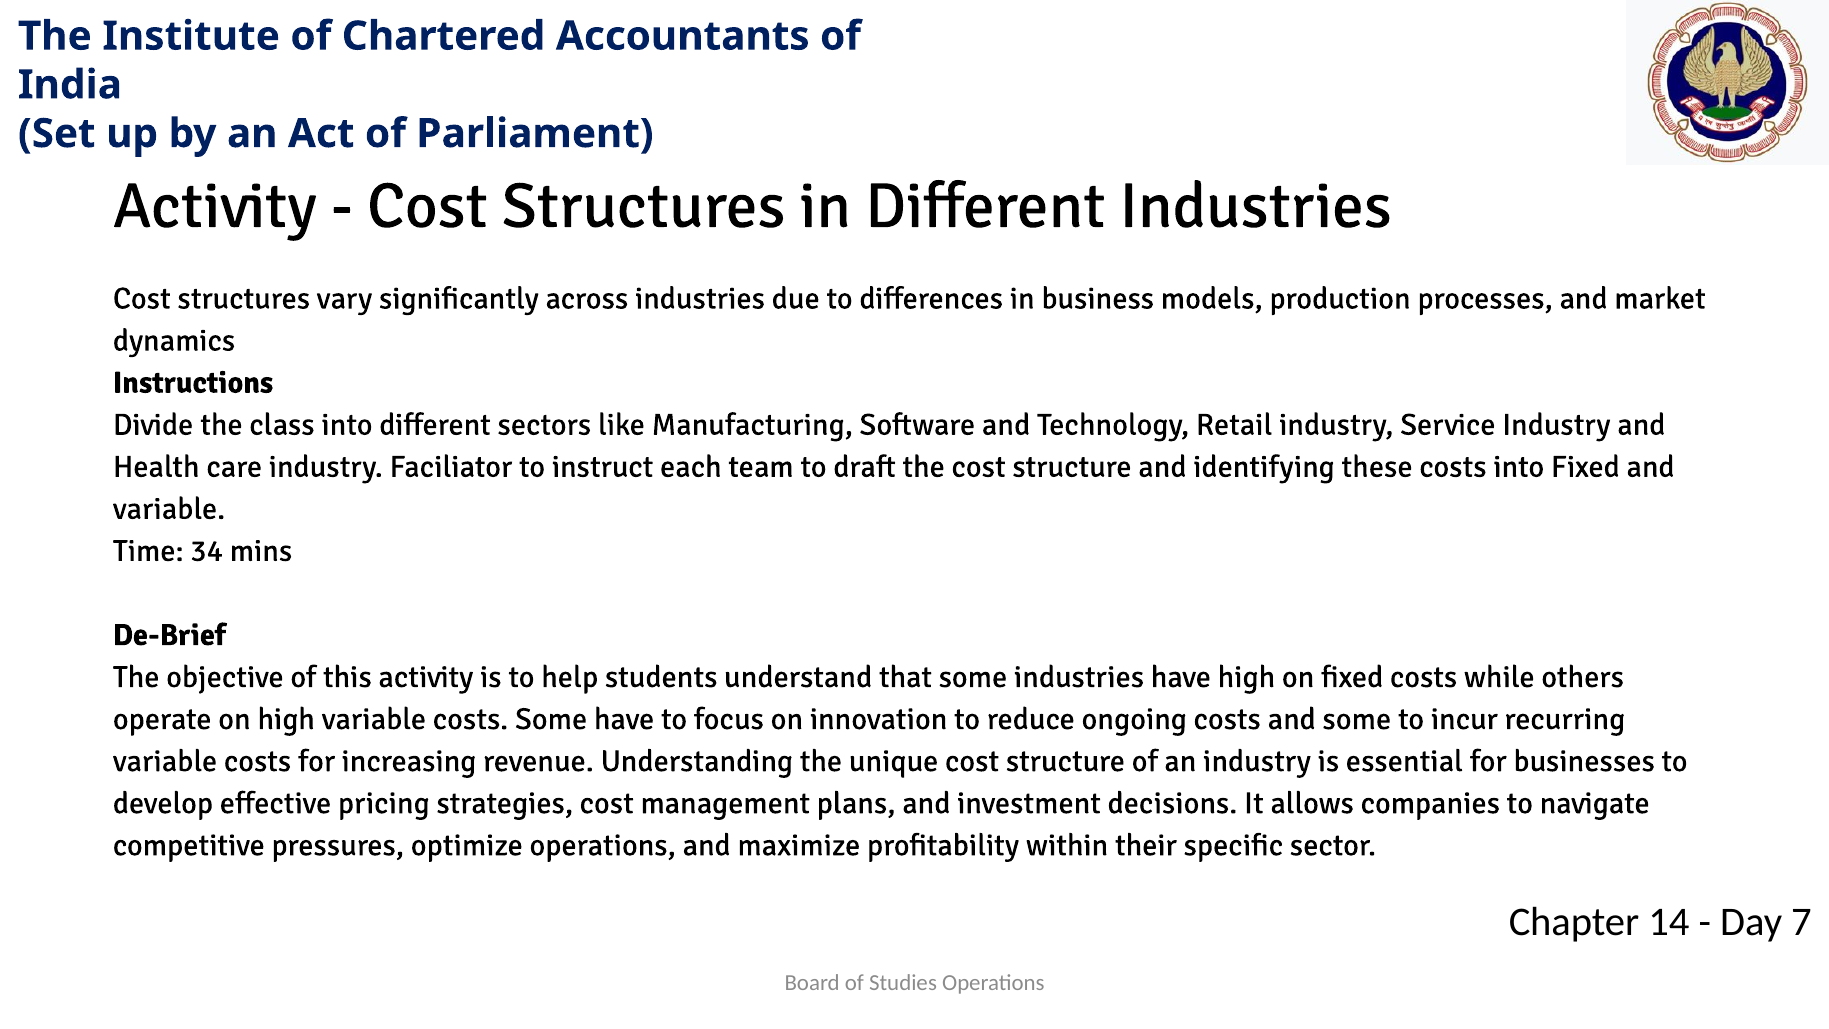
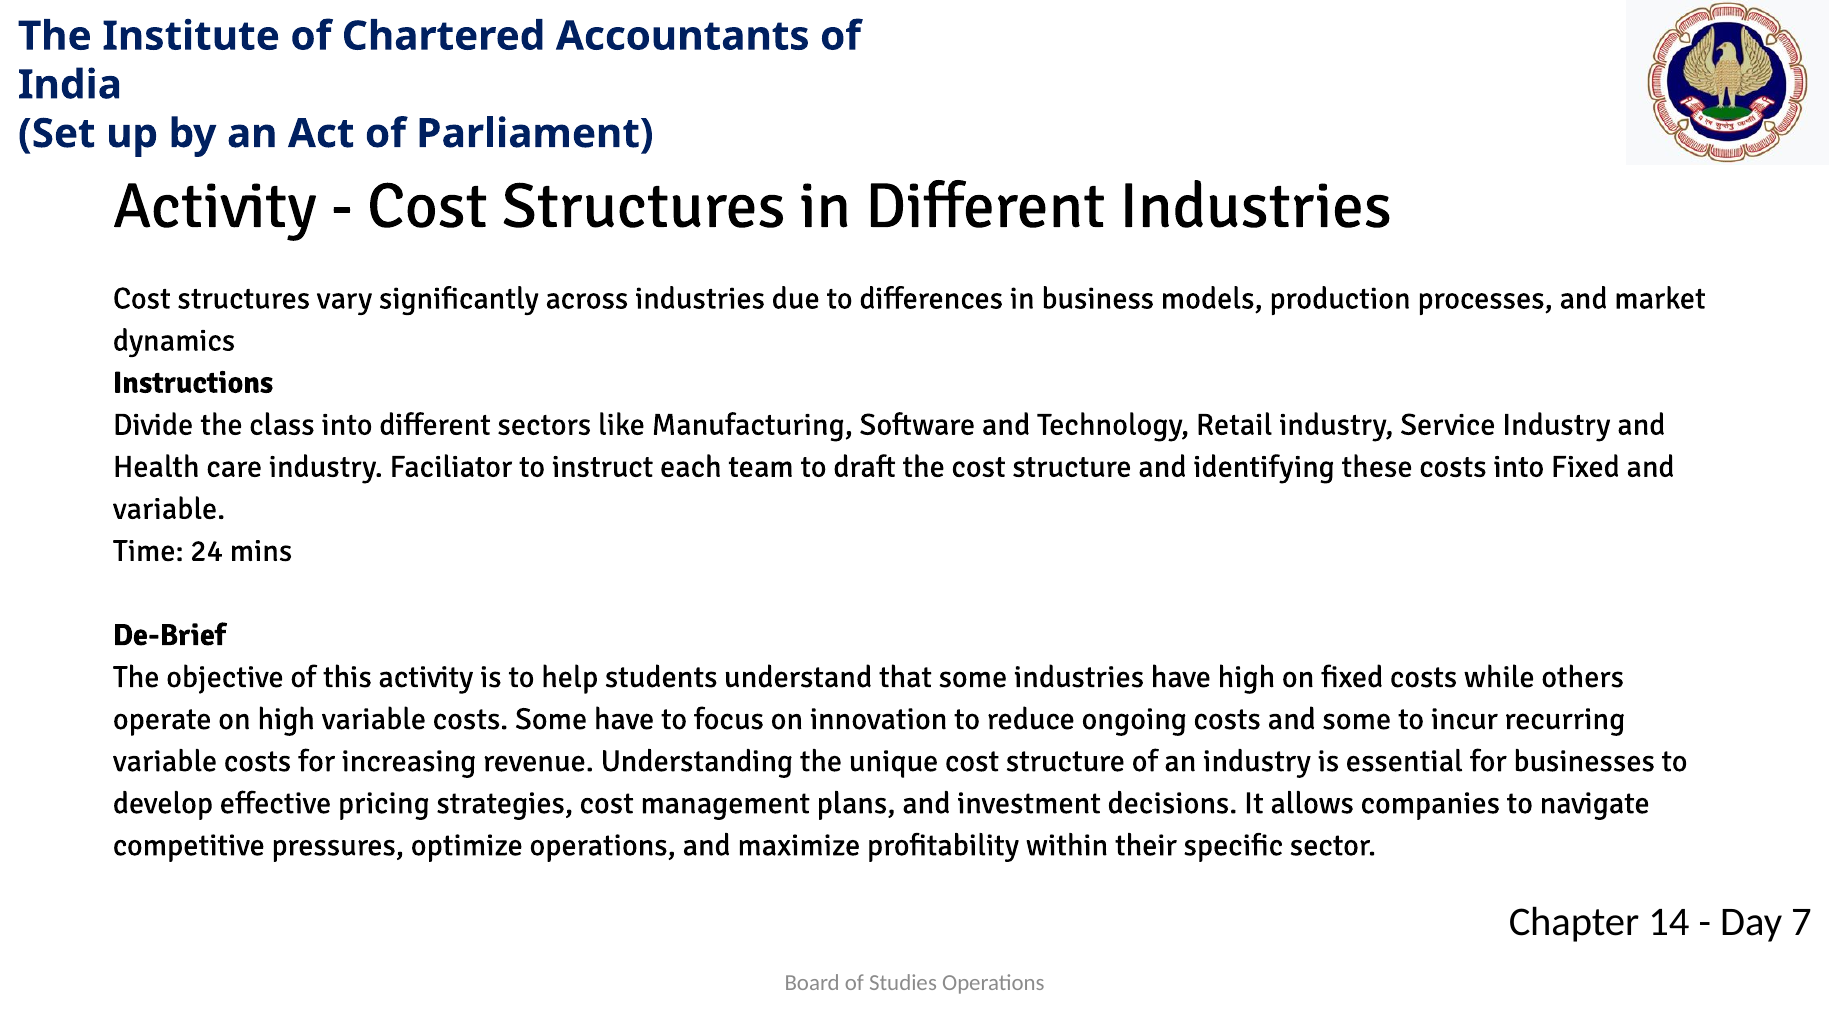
34: 34 -> 24
